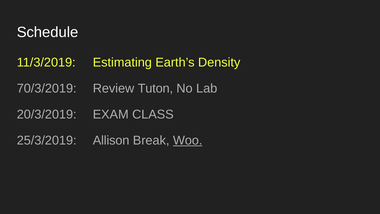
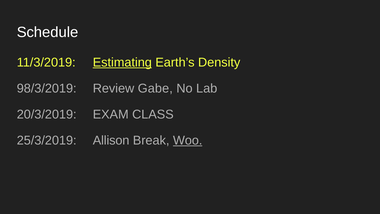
Estimating underline: none -> present
70/3/2019: 70/3/2019 -> 98/3/2019
Tuton: Tuton -> Gabe
